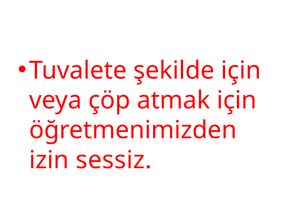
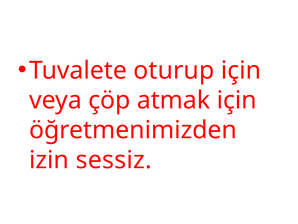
şekilde: şekilde -> oturup
